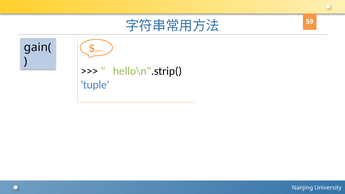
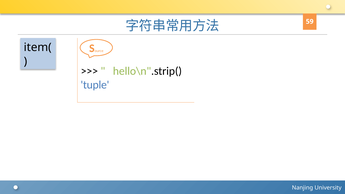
gain(: gain( -> item(
